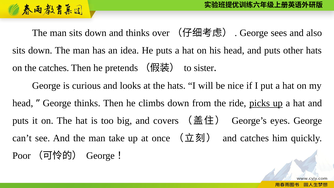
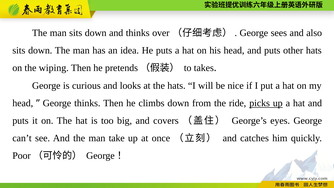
the catches: catches -> wiping
sister: sister -> takes
